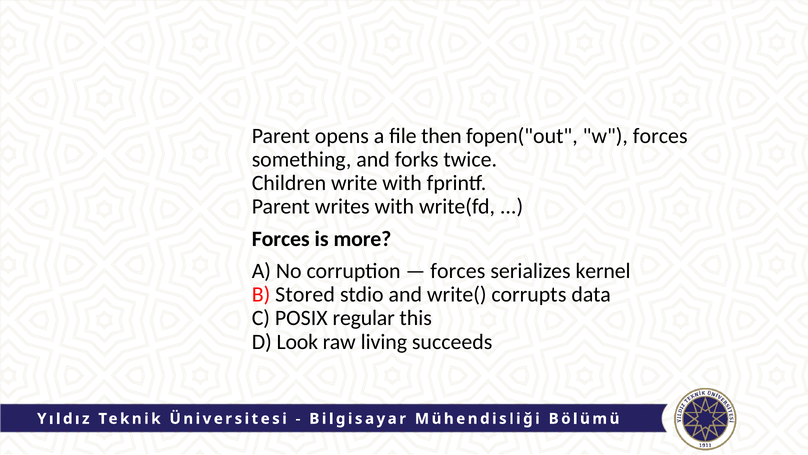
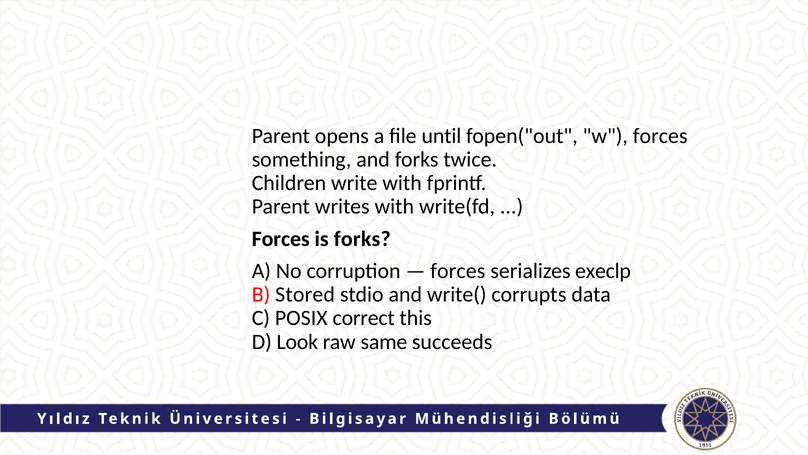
then: then -> until
is more: more -> forks
kernel: kernel -> execlp
regular: regular -> correct
living: living -> same
